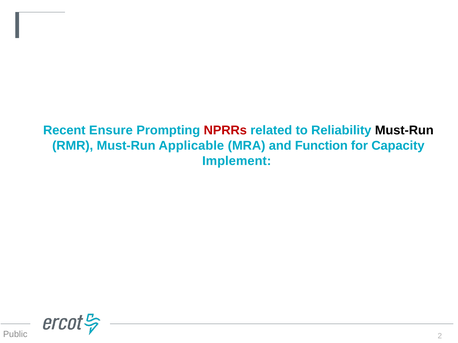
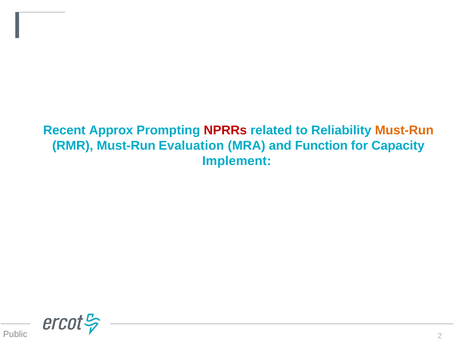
Ensure: Ensure -> Approx
Must-Run at (404, 131) colour: black -> orange
Applicable: Applicable -> Evaluation
